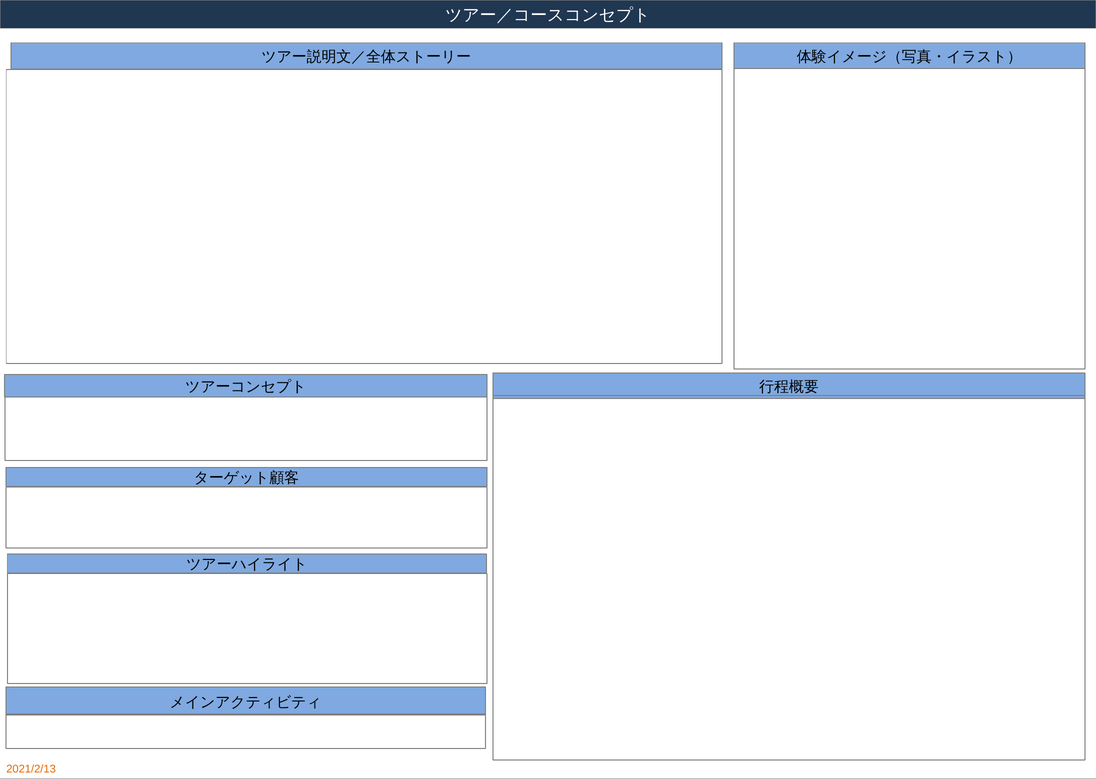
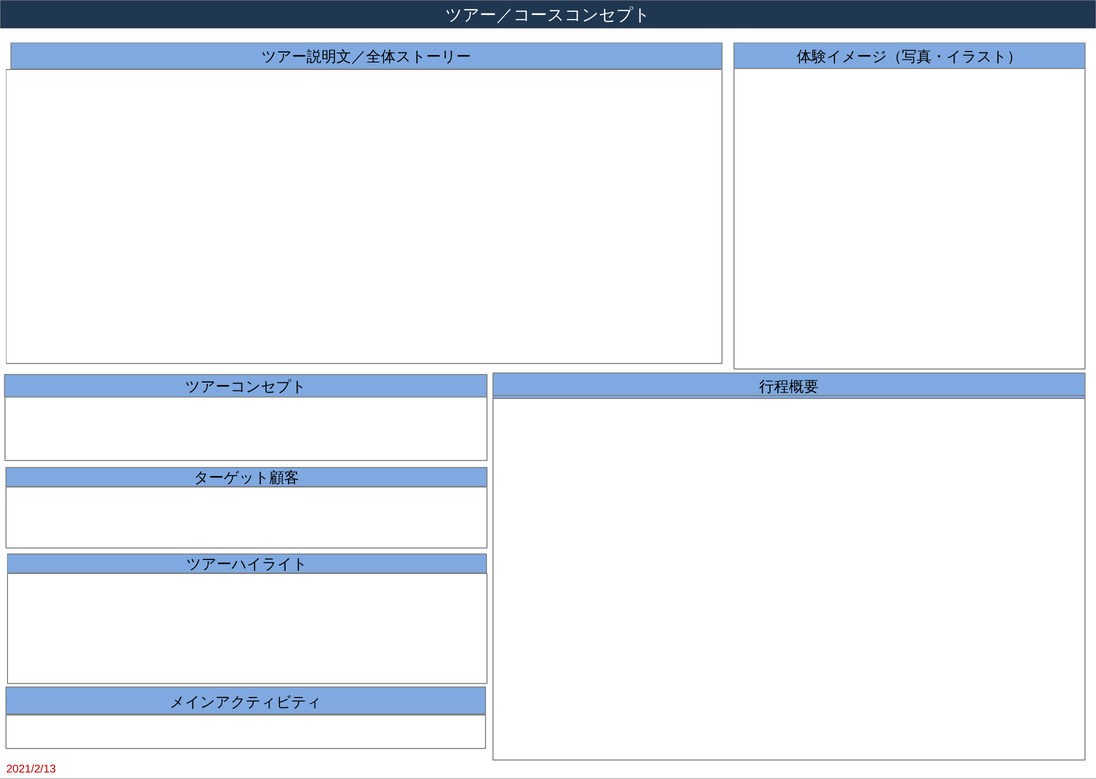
2021/2/13 colour: orange -> red
